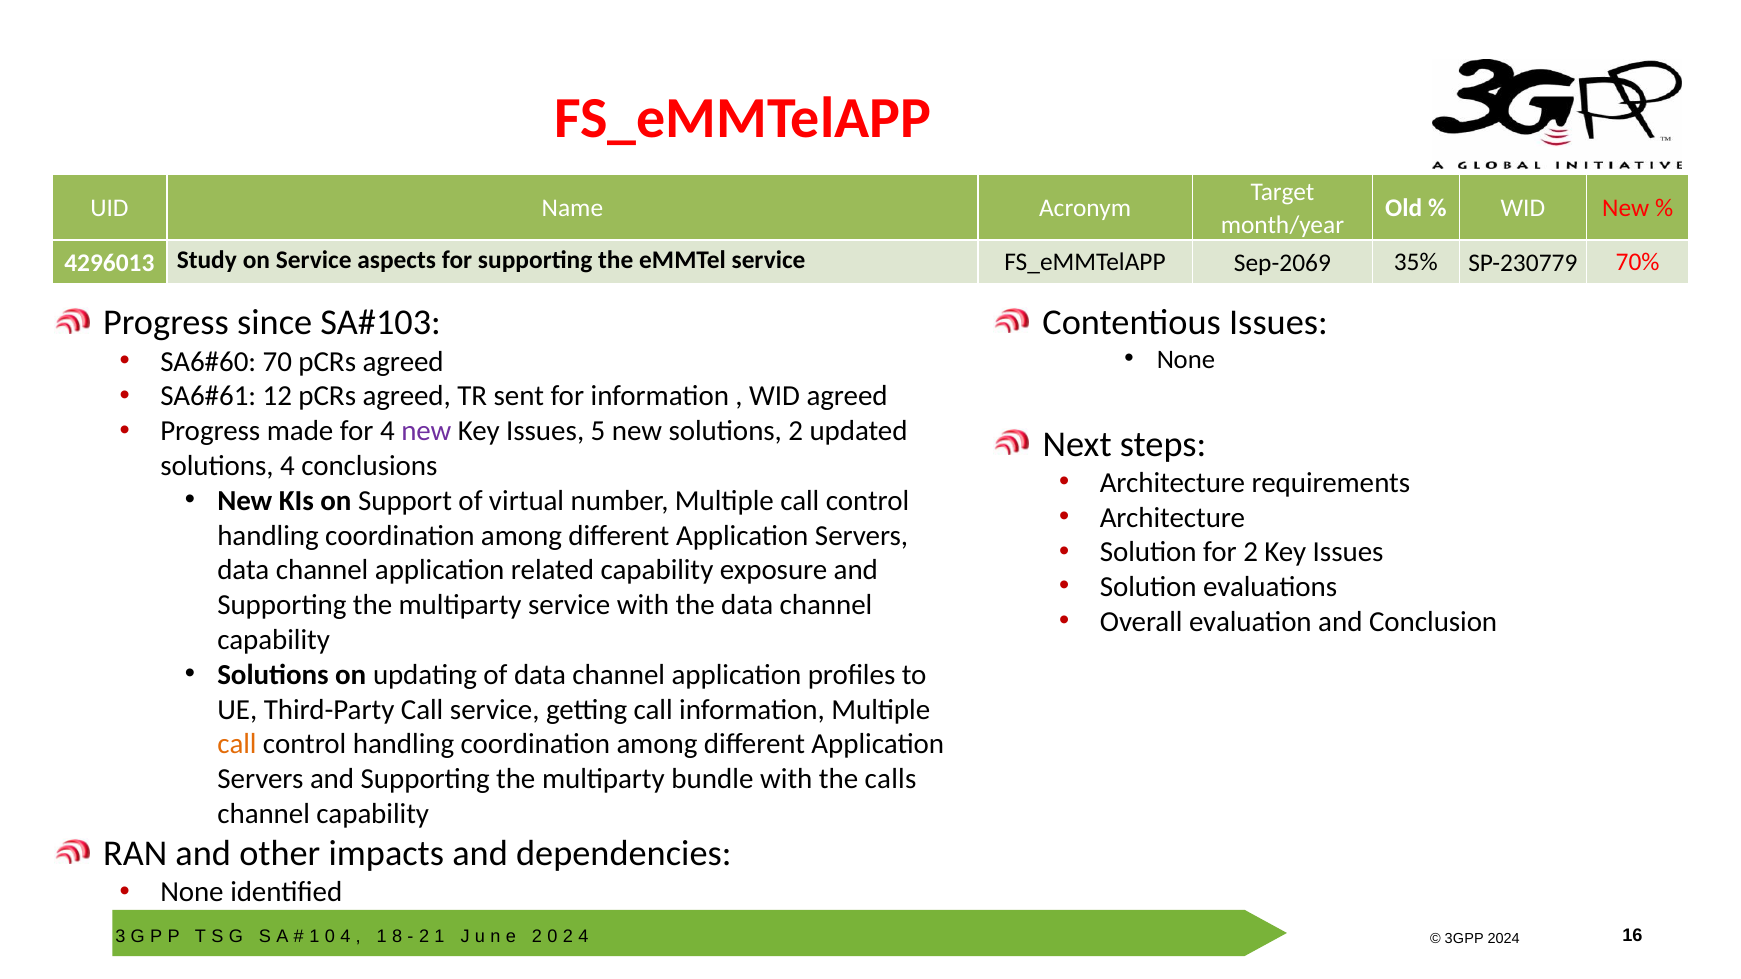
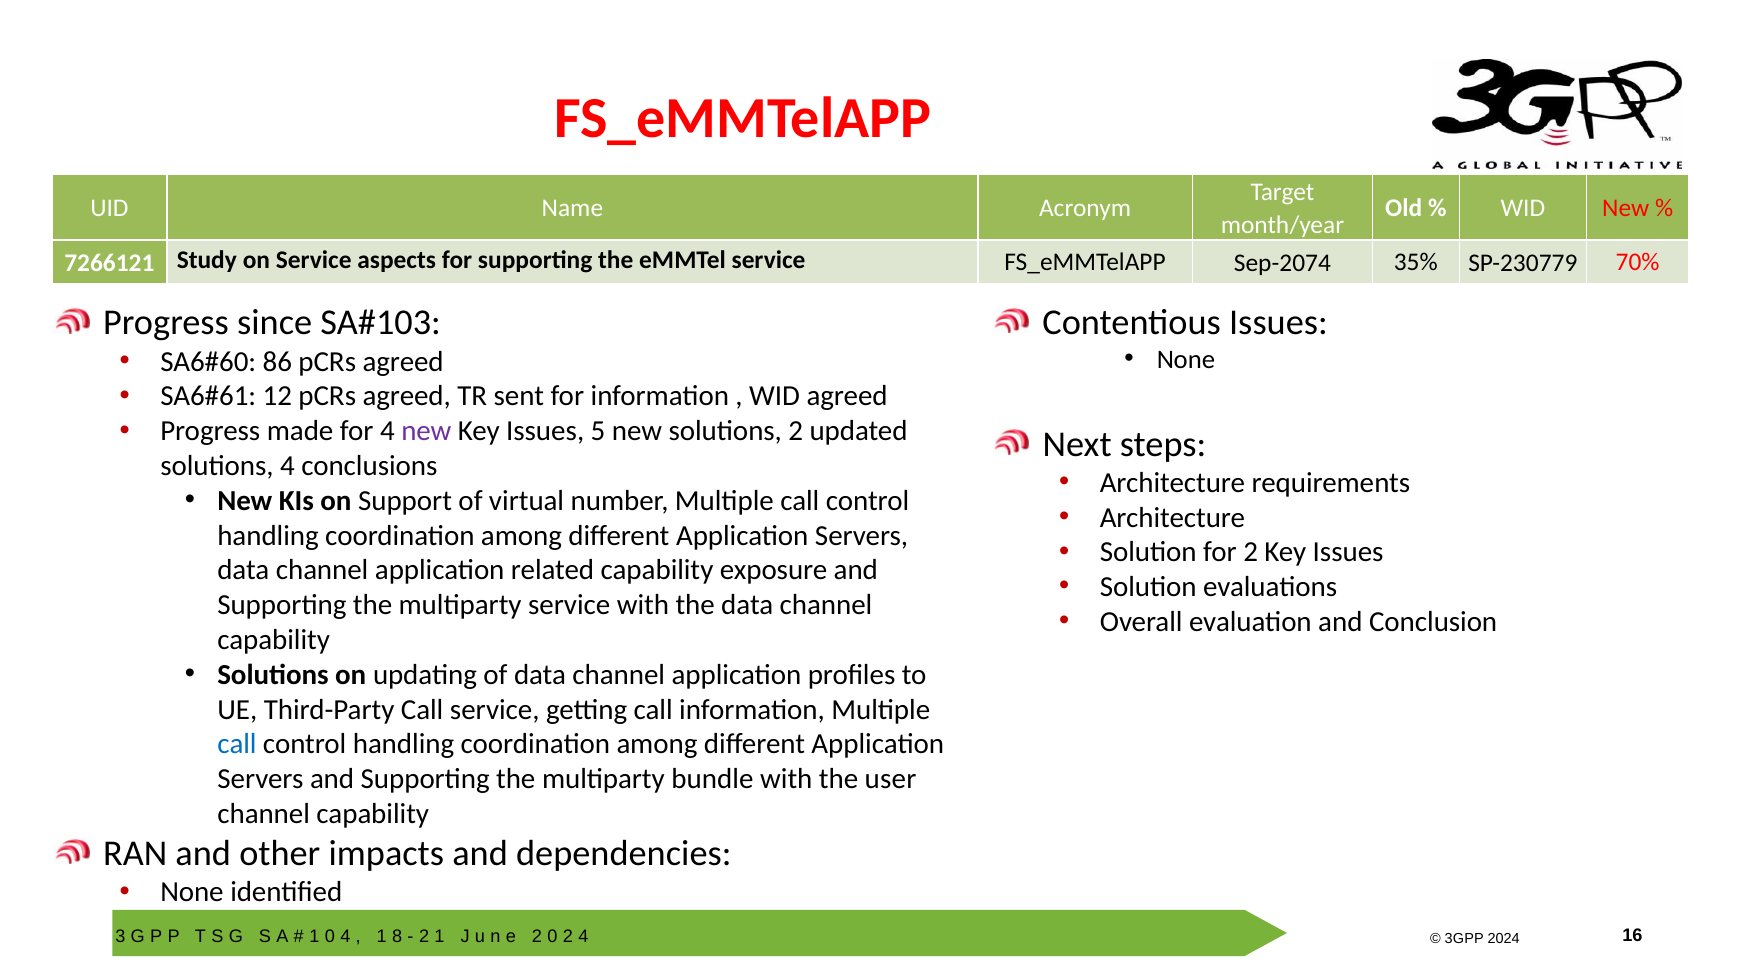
4296013: 4296013 -> 7266121
Sep-2069: Sep-2069 -> Sep-2074
70: 70 -> 86
call at (237, 745) colour: orange -> blue
calls: calls -> user
